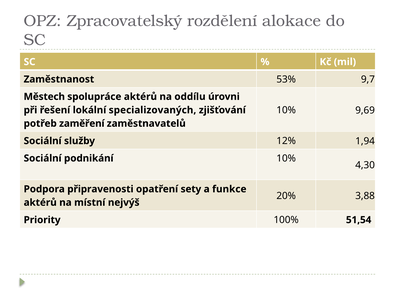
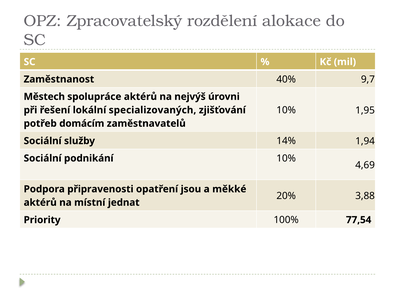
53%: 53% -> 40%
oddílu: oddílu -> nejvýš
9,69: 9,69 -> 1,95
zaměření: zaměření -> domácím
12%: 12% -> 14%
4,30: 4,30 -> 4,69
sety: sety -> jsou
funkce: funkce -> měkké
nejvýš: nejvýš -> jednat
51,54: 51,54 -> 77,54
